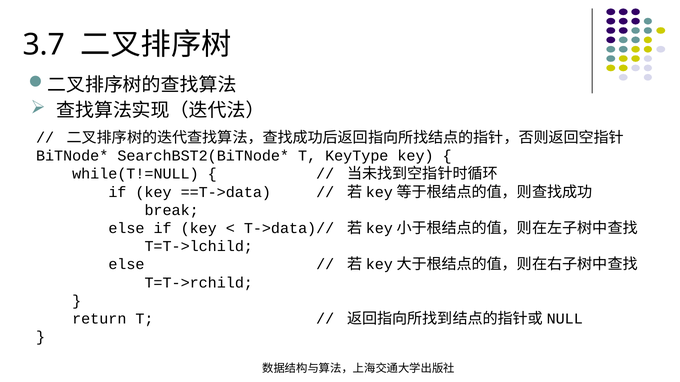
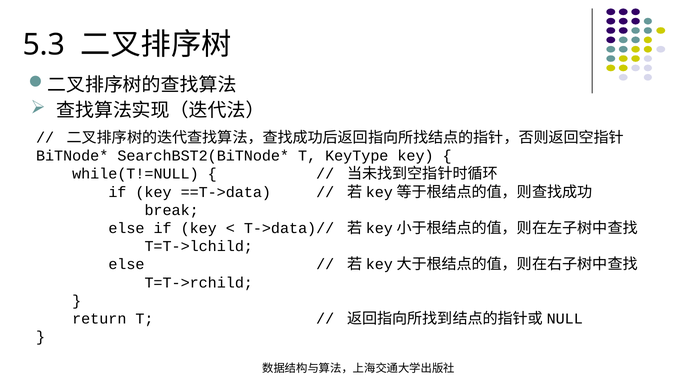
3.7: 3.7 -> 5.3
